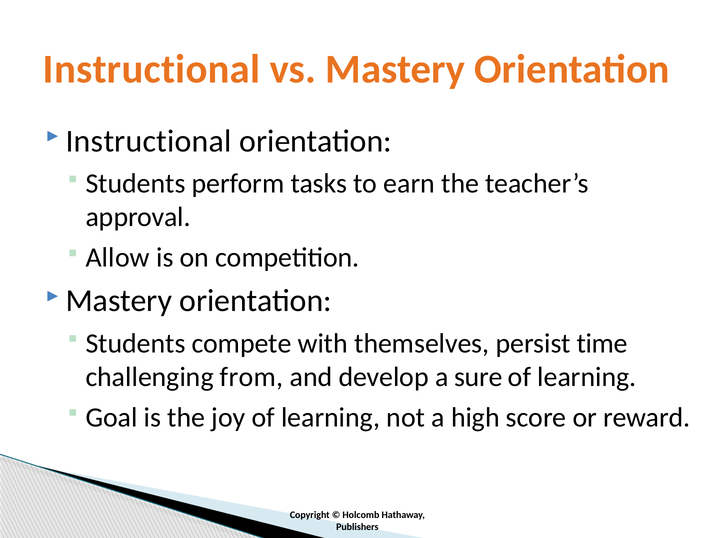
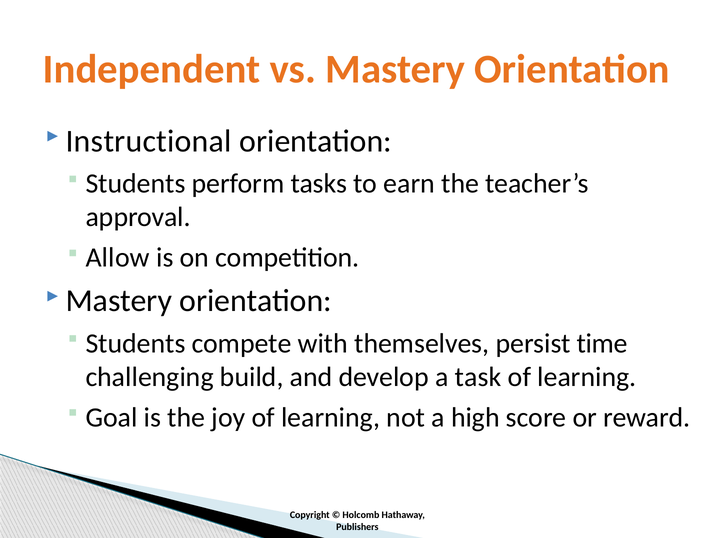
Instructional at (152, 69): Instructional -> Independent
from: from -> build
sure: sure -> task
